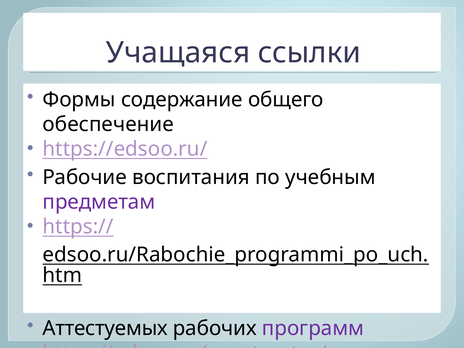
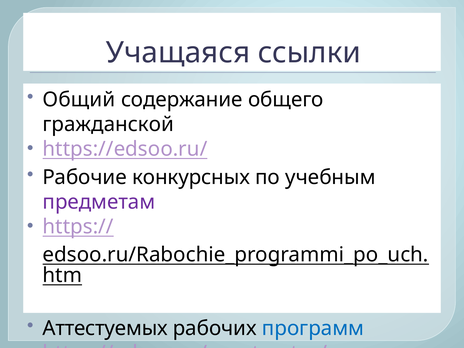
Формы: Формы -> Общий
обеспечение: обеспечение -> гражданской
воспитания: воспитания -> конкурсных
программ colour: purple -> blue
